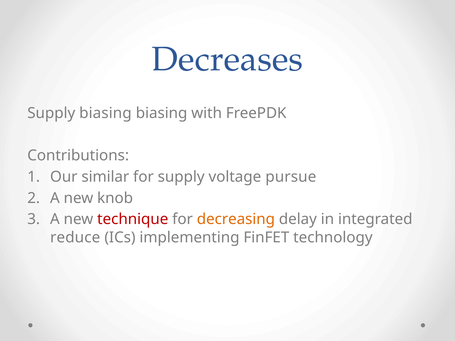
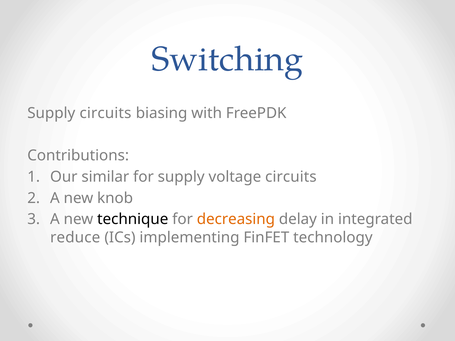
Decreases: Decreases -> Switching
Supply biasing: biasing -> circuits
voltage pursue: pursue -> circuits
technique colour: red -> black
